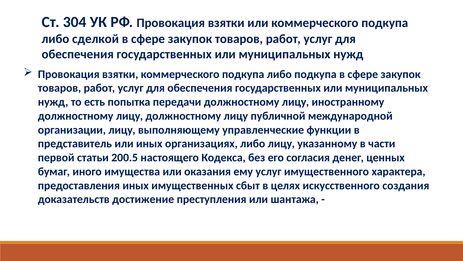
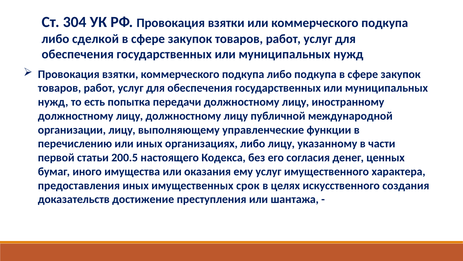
представитель: представитель -> перечислению
сбыт: сбыт -> срок
